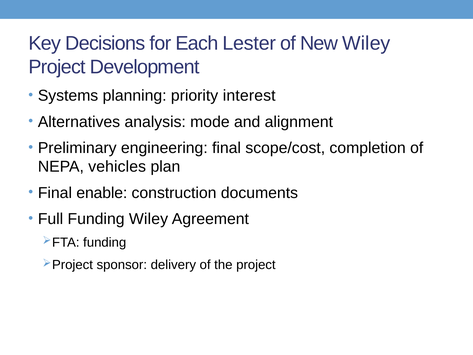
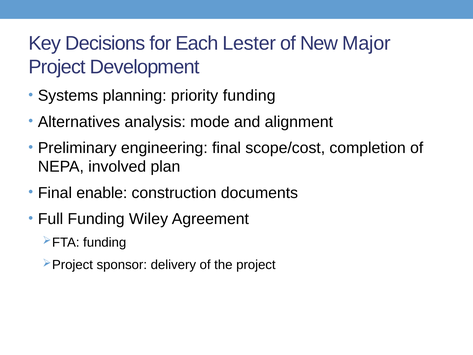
New Wiley: Wiley -> Major
priority interest: interest -> funding
vehicles: vehicles -> involved
